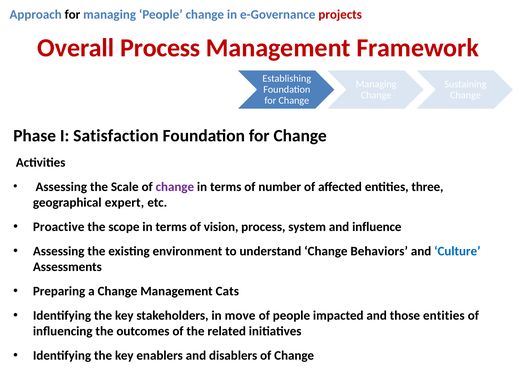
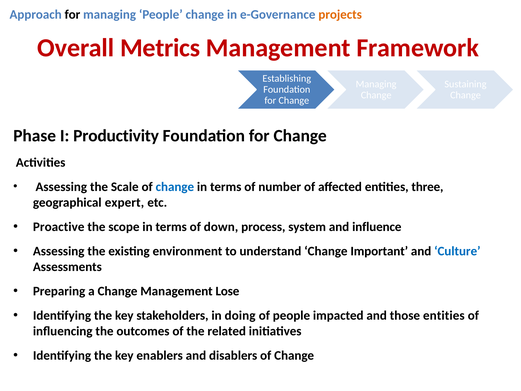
projects colour: red -> orange
Overall Process: Process -> Metrics
Satisfaction: Satisfaction -> Productivity
change at (175, 187) colour: purple -> blue
vision: vision -> down
Behaviors: Behaviors -> Important
Cats: Cats -> Lose
move: move -> doing
